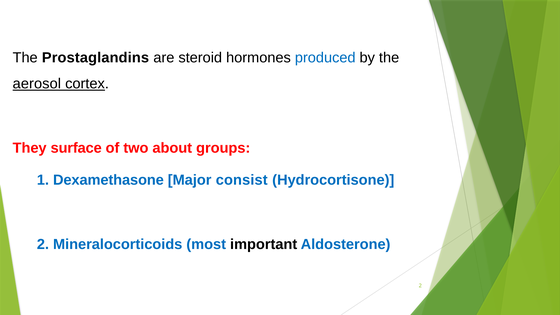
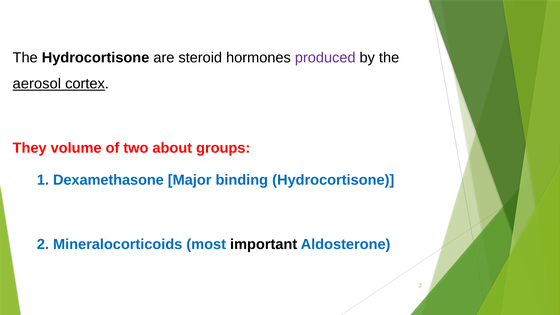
The Prostaglandins: Prostaglandins -> Hydrocortisone
produced colour: blue -> purple
surface: surface -> volume
consist: consist -> binding
